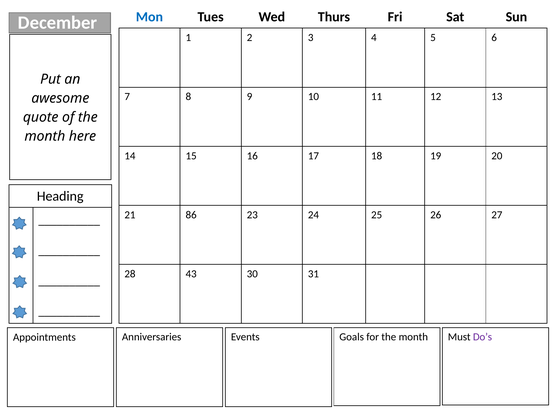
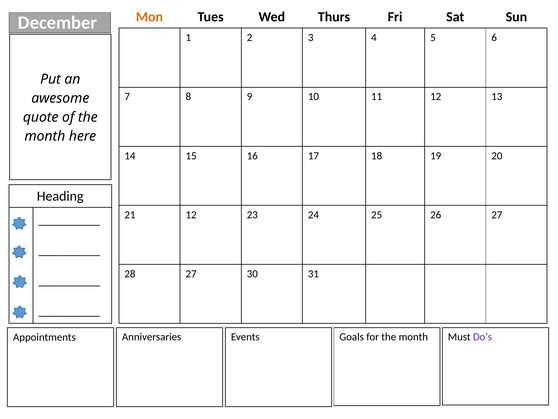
Mon colour: blue -> orange
21 86: 86 -> 12
28 43: 43 -> 27
